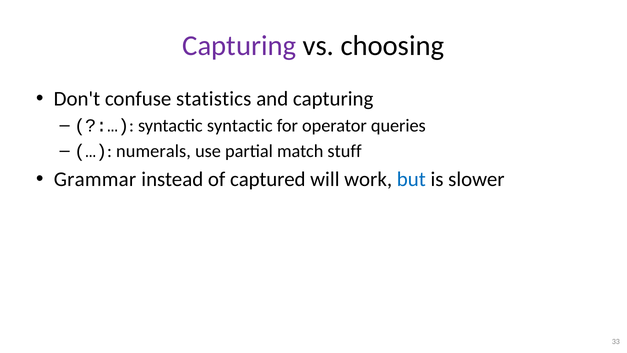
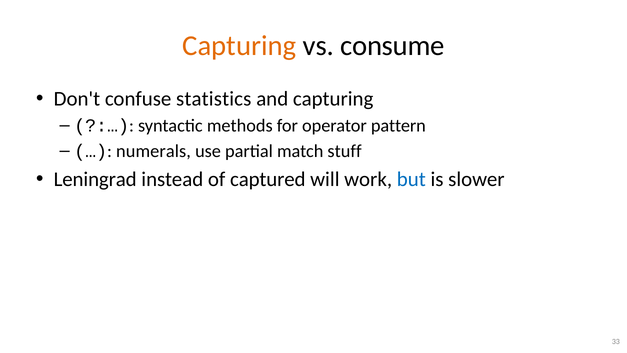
Capturing at (239, 46) colour: purple -> orange
choosing: choosing -> consume
syntactic syntactic: syntactic -> methods
queries: queries -> pattern
Grammar: Grammar -> Leningrad
